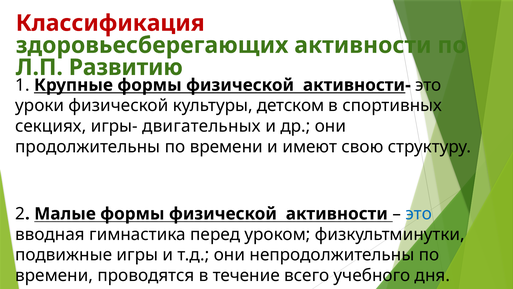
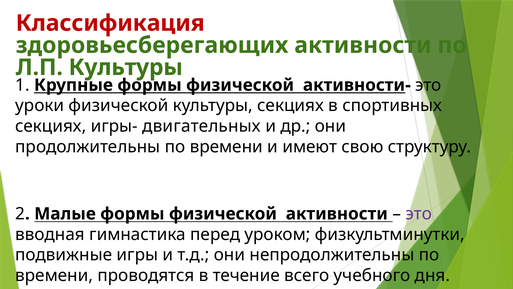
Развитию at (126, 67): Развитию -> Культуры
культуры детском: детском -> секциях
это at (419, 213) colour: blue -> purple
